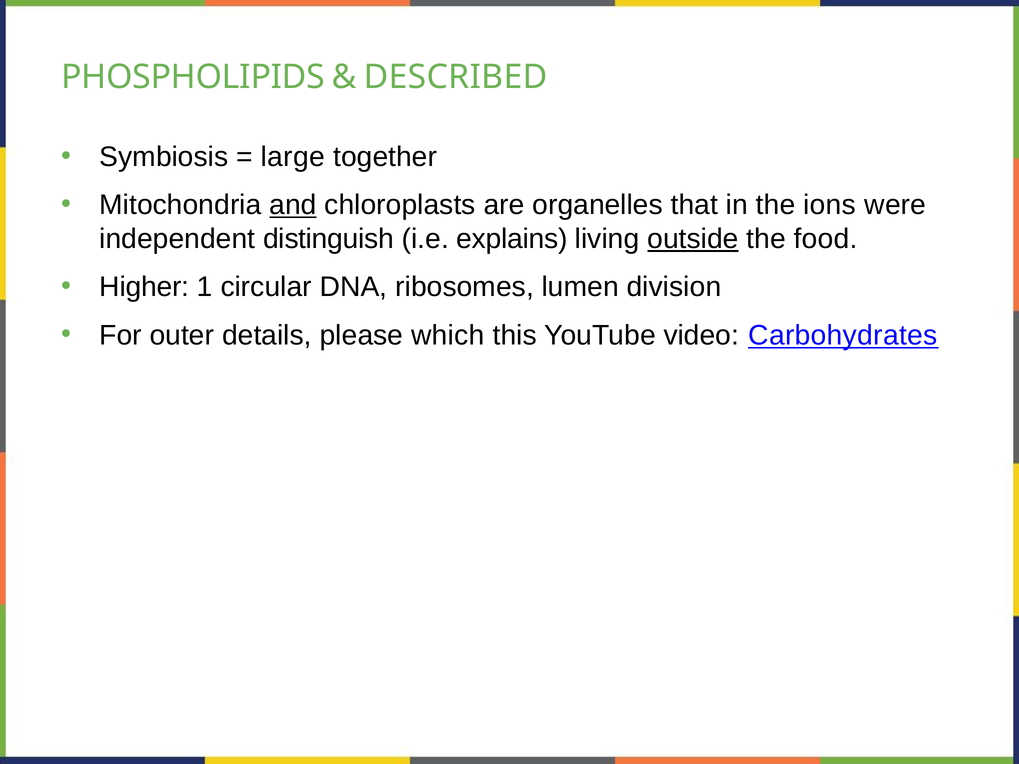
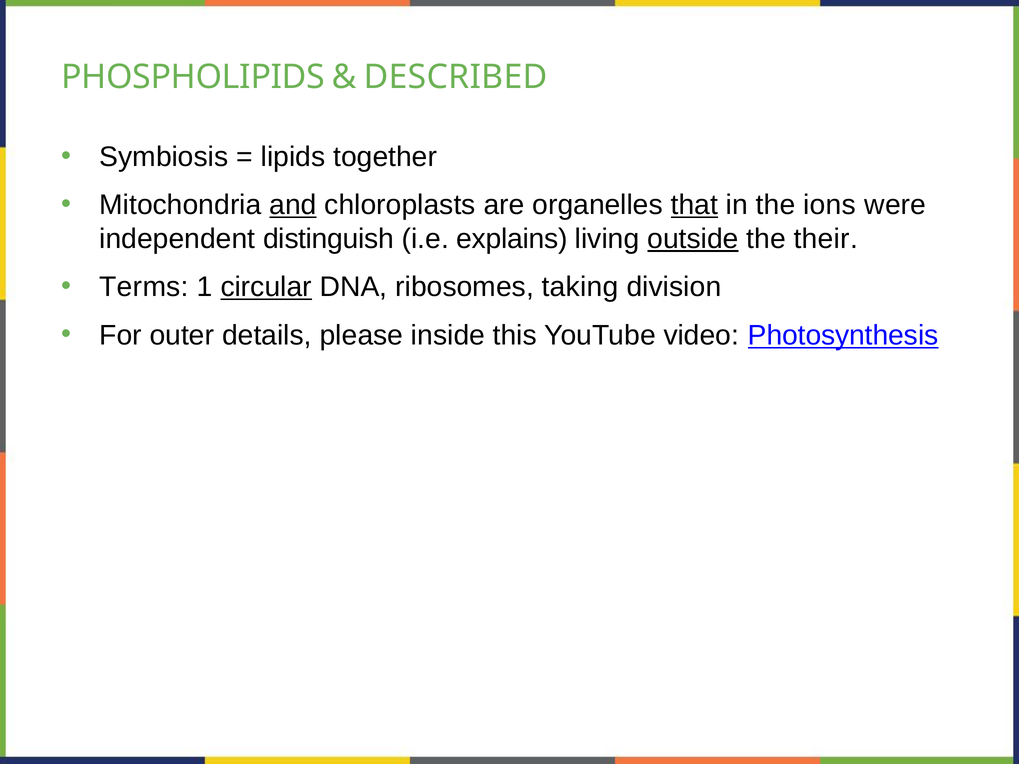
large: large -> lipids
that underline: none -> present
food: food -> their
Higher: Higher -> Terms
circular underline: none -> present
lumen: lumen -> taking
which: which -> inside
Carbohydrates: Carbohydrates -> Photosynthesis
